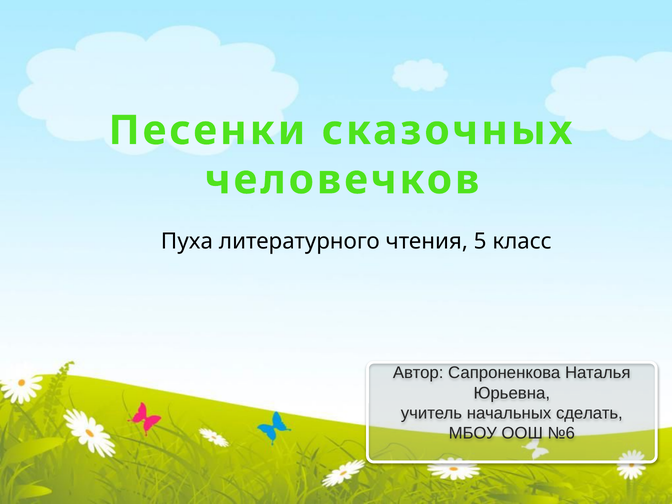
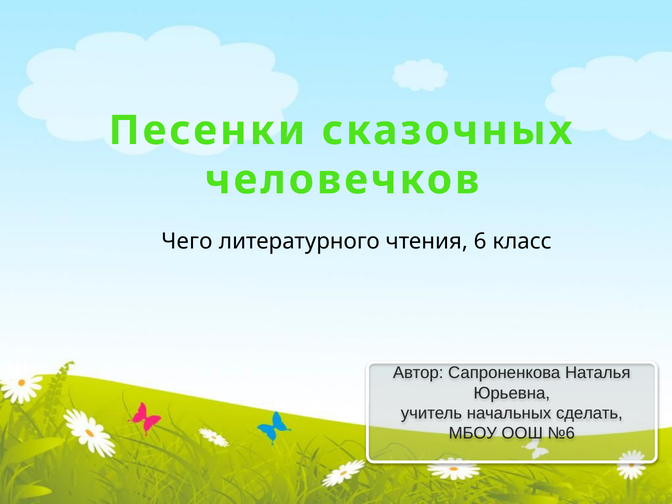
Пуха: Пуха -> Чего
5: 5 -> 6
